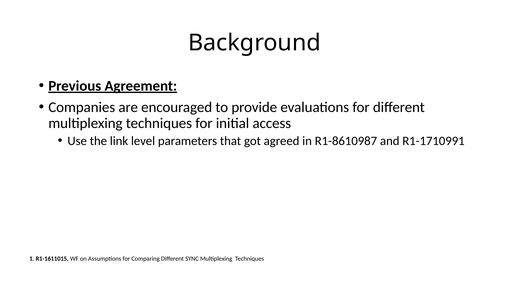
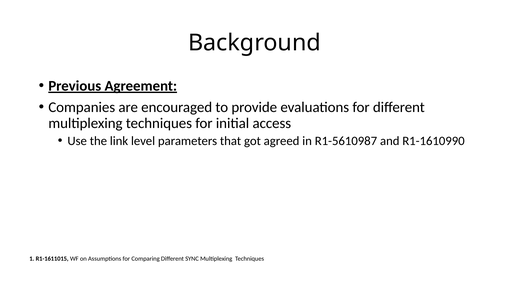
R1-8610987: R1-8610987 -> R1-5610987
R1-1710991: R1-1710991 -> R1-1610990
